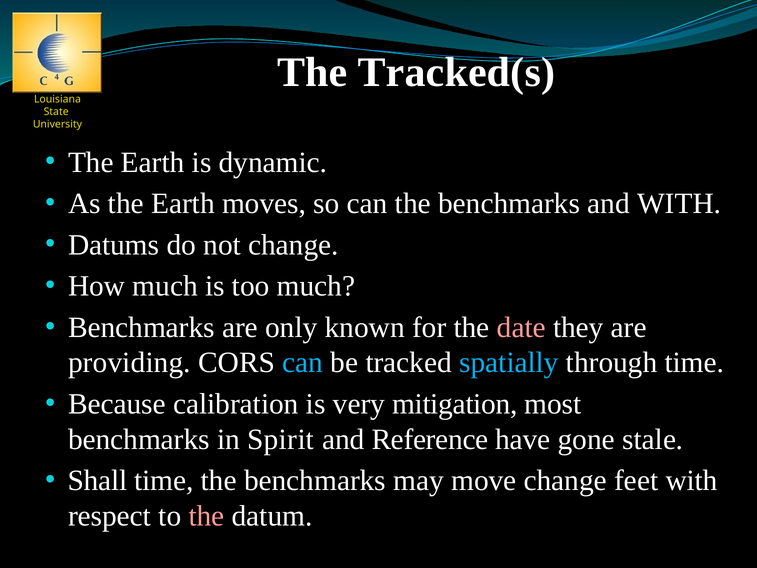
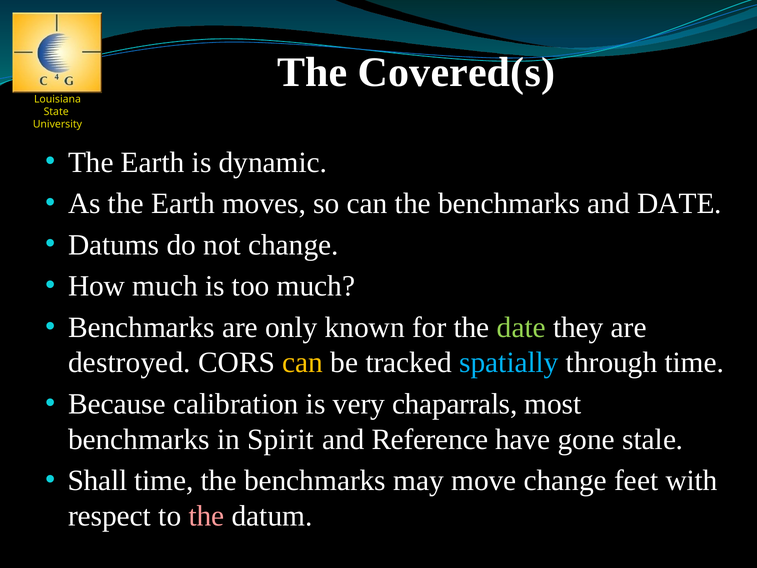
Tracked(s: Tracked(s -> Covered(s
and WITH: WITH -> DATE
date at (521, 327) colour: pink -> light green
providing: providing -> destroyed
can at (303, 363) colour: light blue -> yellow
mitigation: mitigation -> chaparrals
